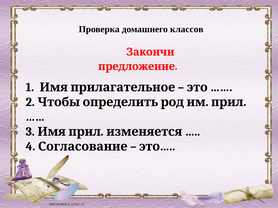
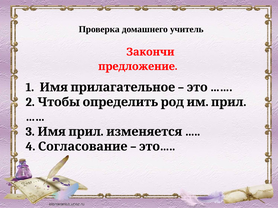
классов: классов -> учитель
